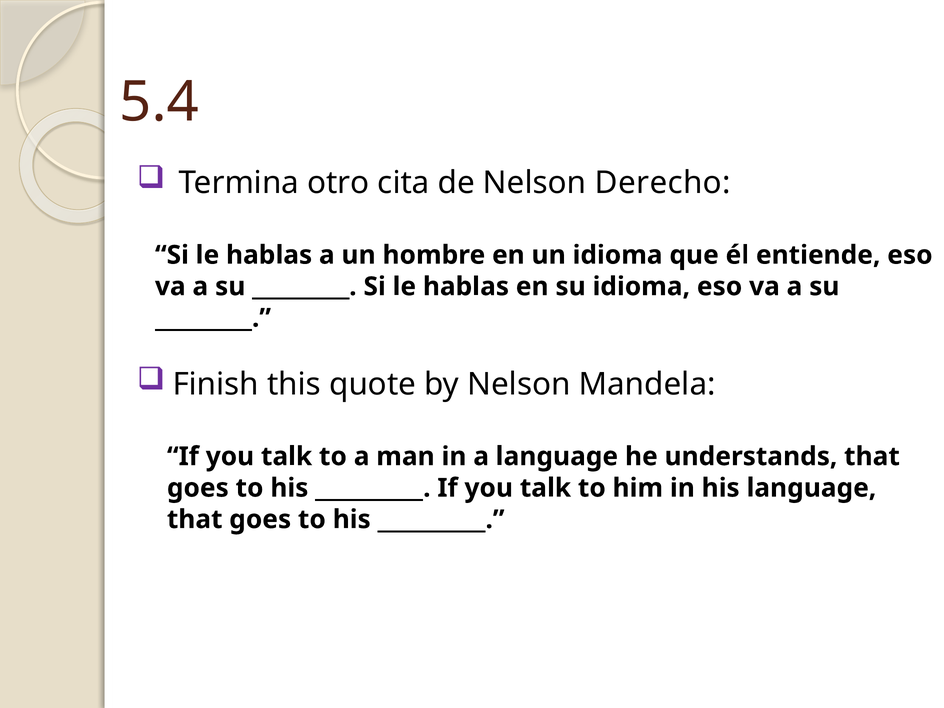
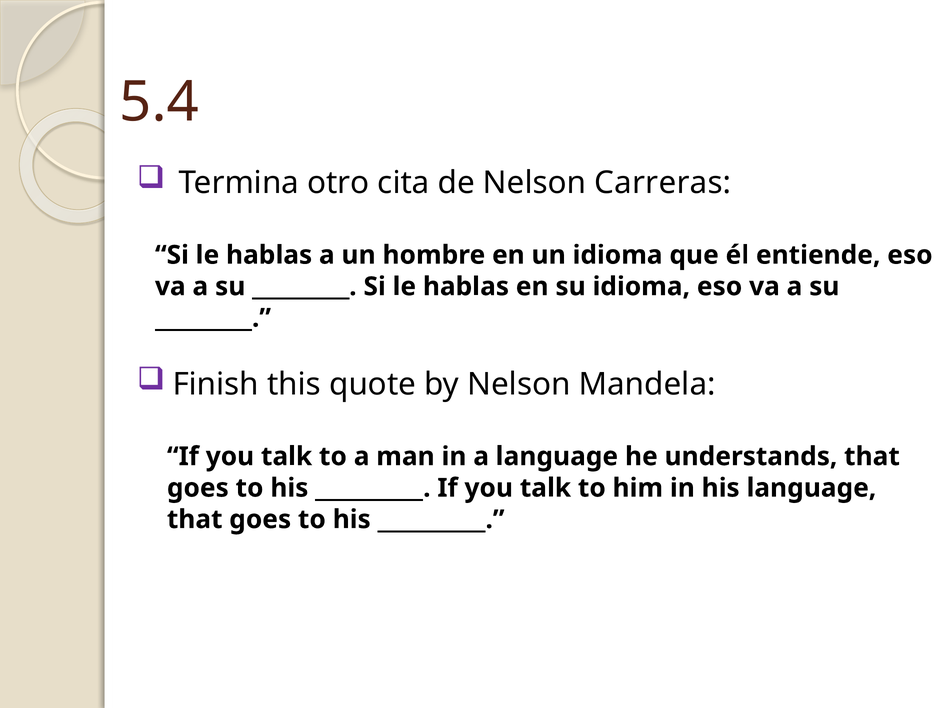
Derecho: Derecho -> Carreras
